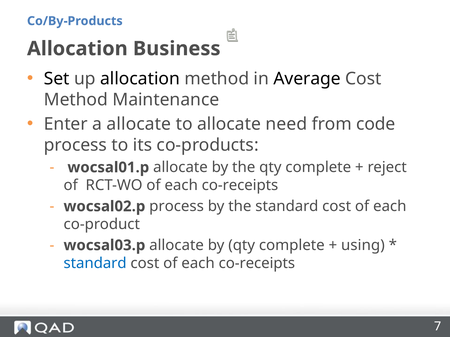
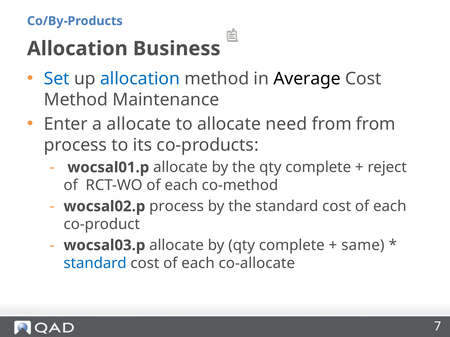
Set colour: black -> blue
allocation at (140, 79) colour: black -> blue
from code: code -> from
RCT-WO of each co-receipts: co-receipts -> co-method
using: using -> same
cost of each co-receipts: co-receipts -> co-allocate
